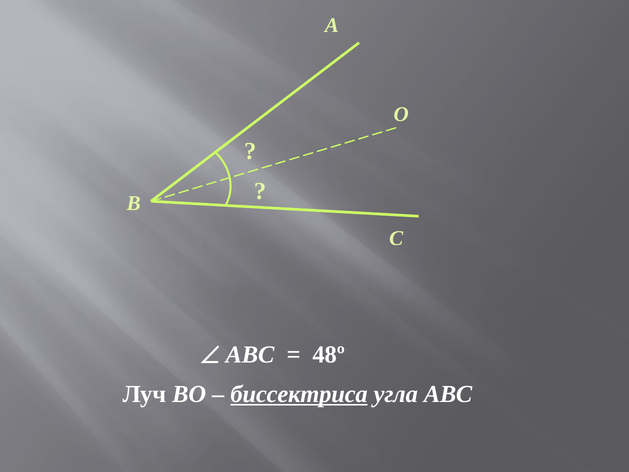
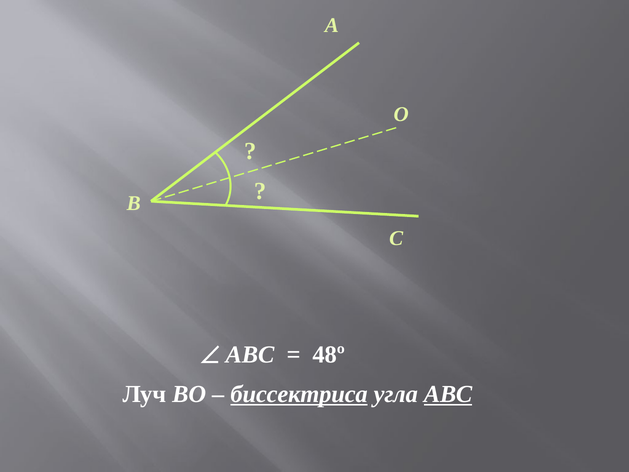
АВС underline: none -> present
